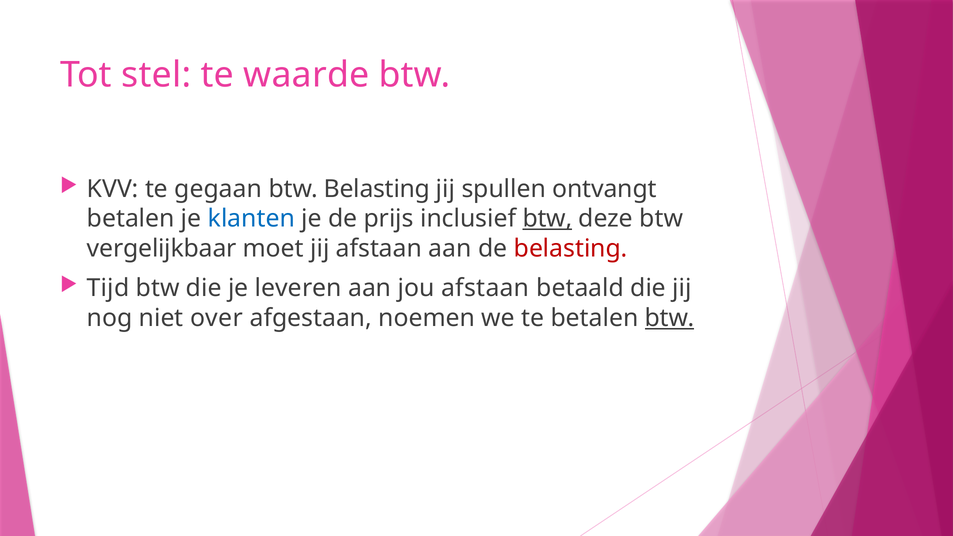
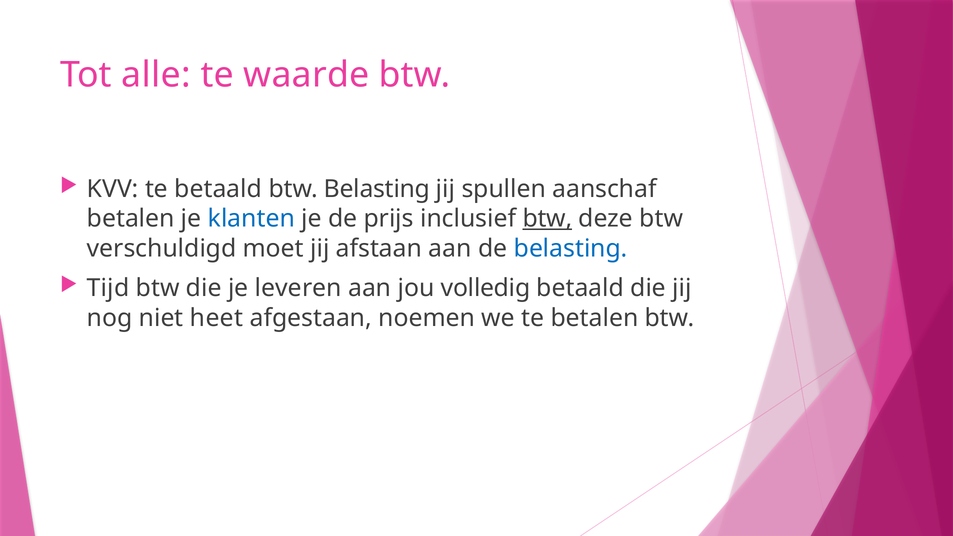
stel: stel -> alle
te gegaan: gegaan -> betaald
ontvangt: ontvangt -> aanschaf
vergelijkbaar: vergelijkbaar -> verschuldigd
belasting at (571, 249) colour: red -> blue
jou afstaan: afstaan -> volledig
over: over -> heet
btw at (670, 318) underline: present -> none
